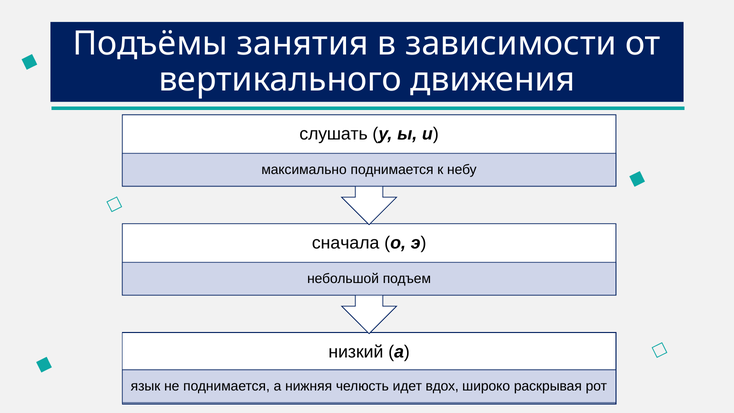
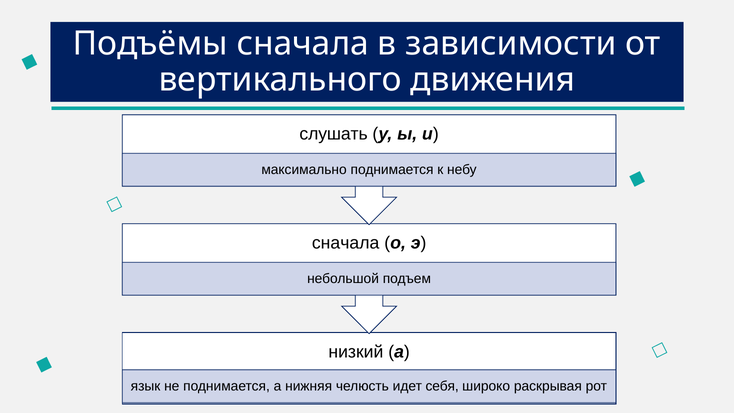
Подъёмы занятия: занятия -> сначала
вдох: вдох -> себя
